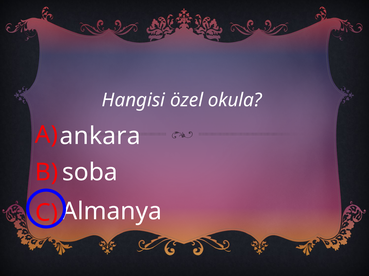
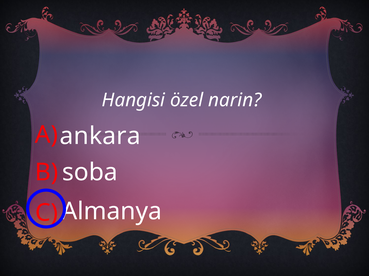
okula: okula -> narin
